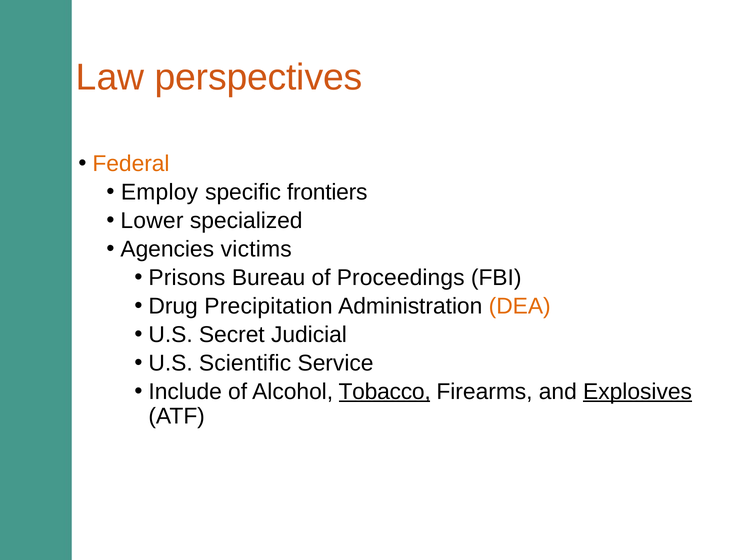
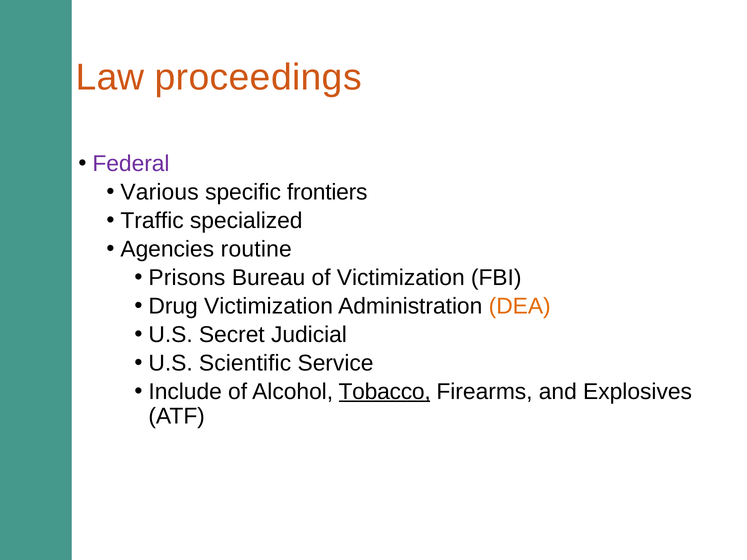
perspectives: perspectives -> proceedings
Federal colour: orange -> purple
Employ: Employ -> Various
Lower: Lower -> Traffic
victims: victims -> routine
of Proceedings: Proceedings -> Victimization
Drug Precipitation: Precipitation -> Victimization
Explosives underline: present -> none
